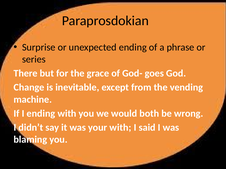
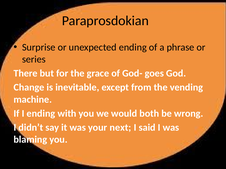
your with: with -> next
